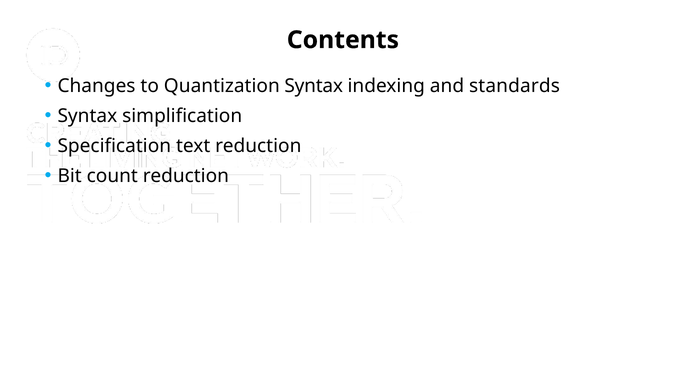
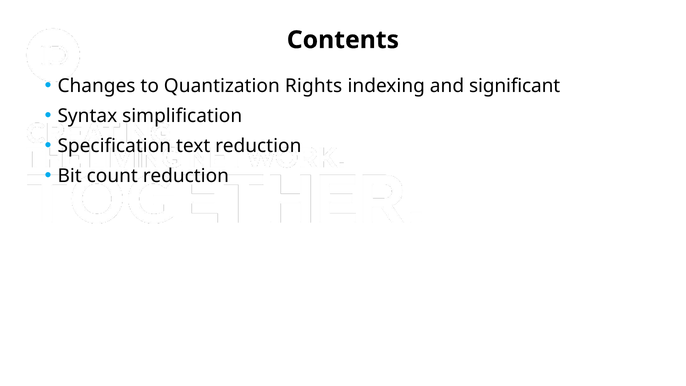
Quantization Syntax: Syntax -> Rights
standards: standards -> significant
